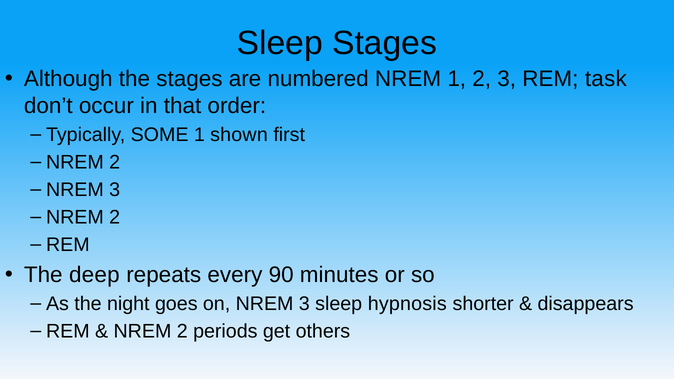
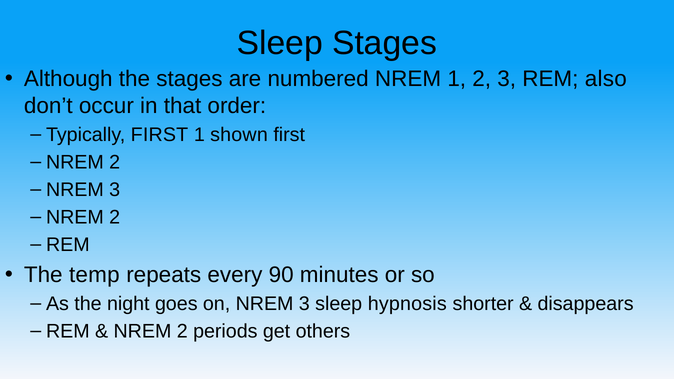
task: task -> also
Typically SOME: SOME -> FIRST
deep: deep -> temp
